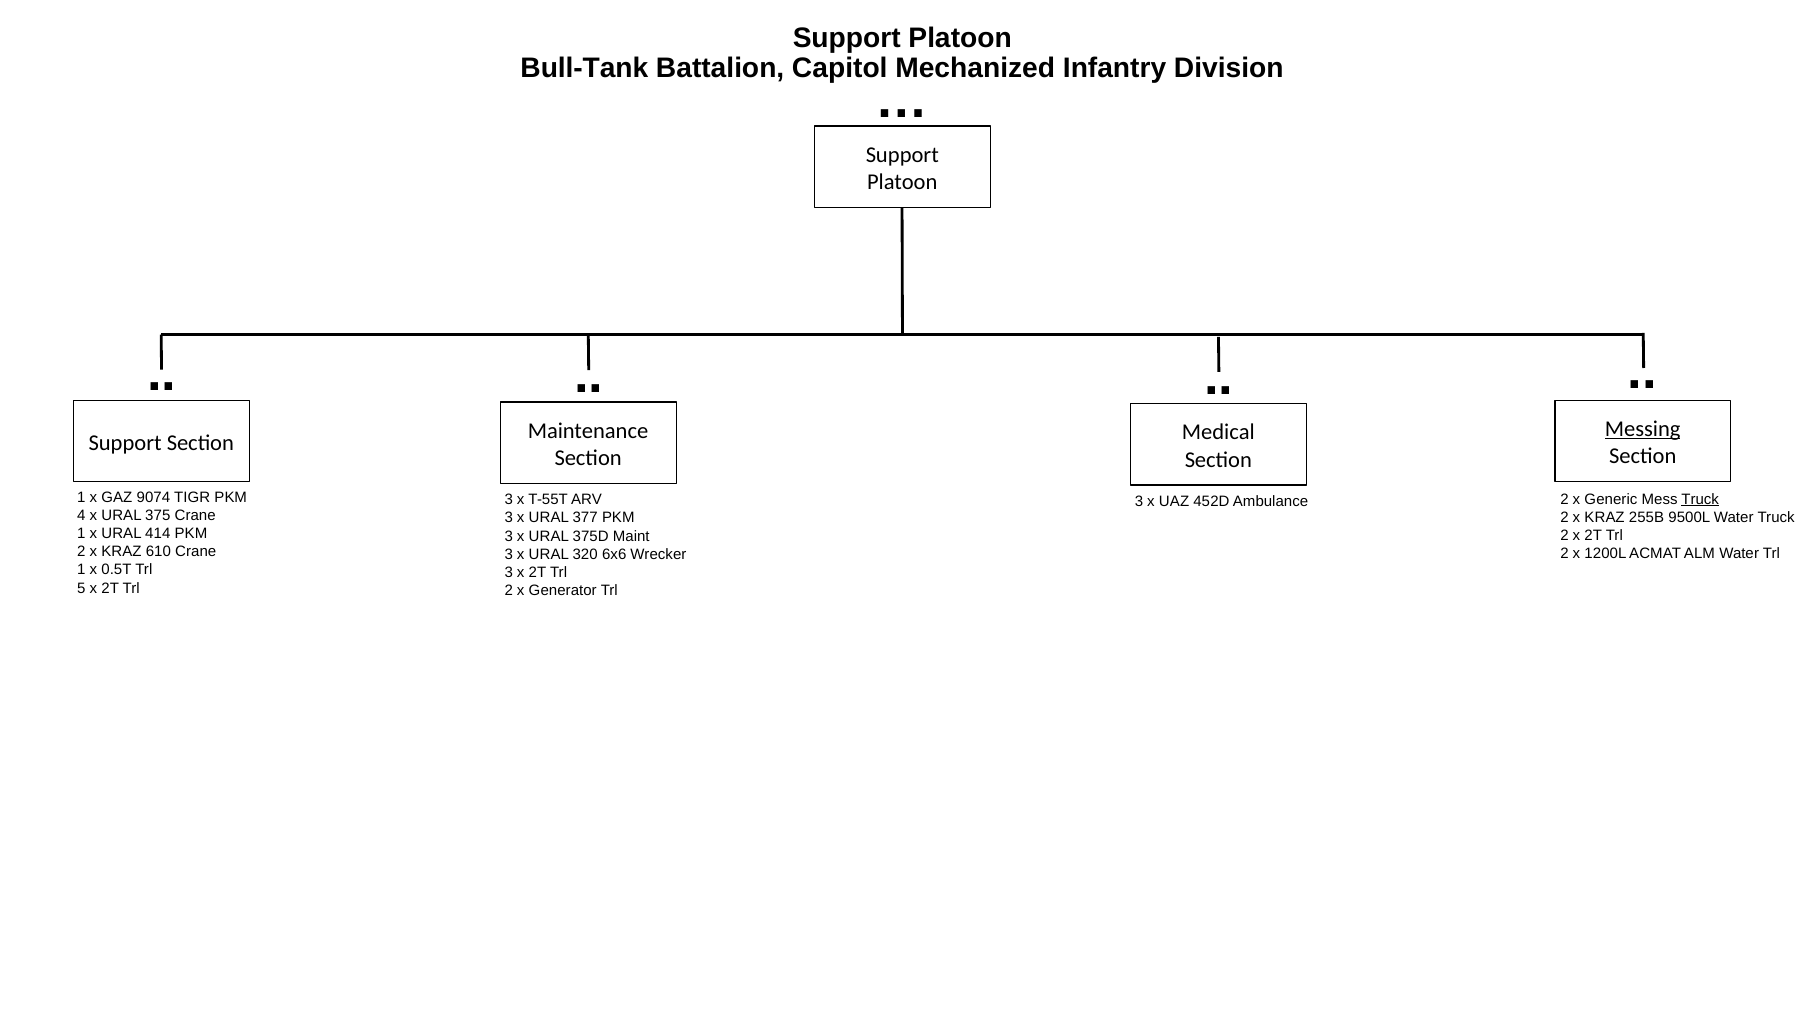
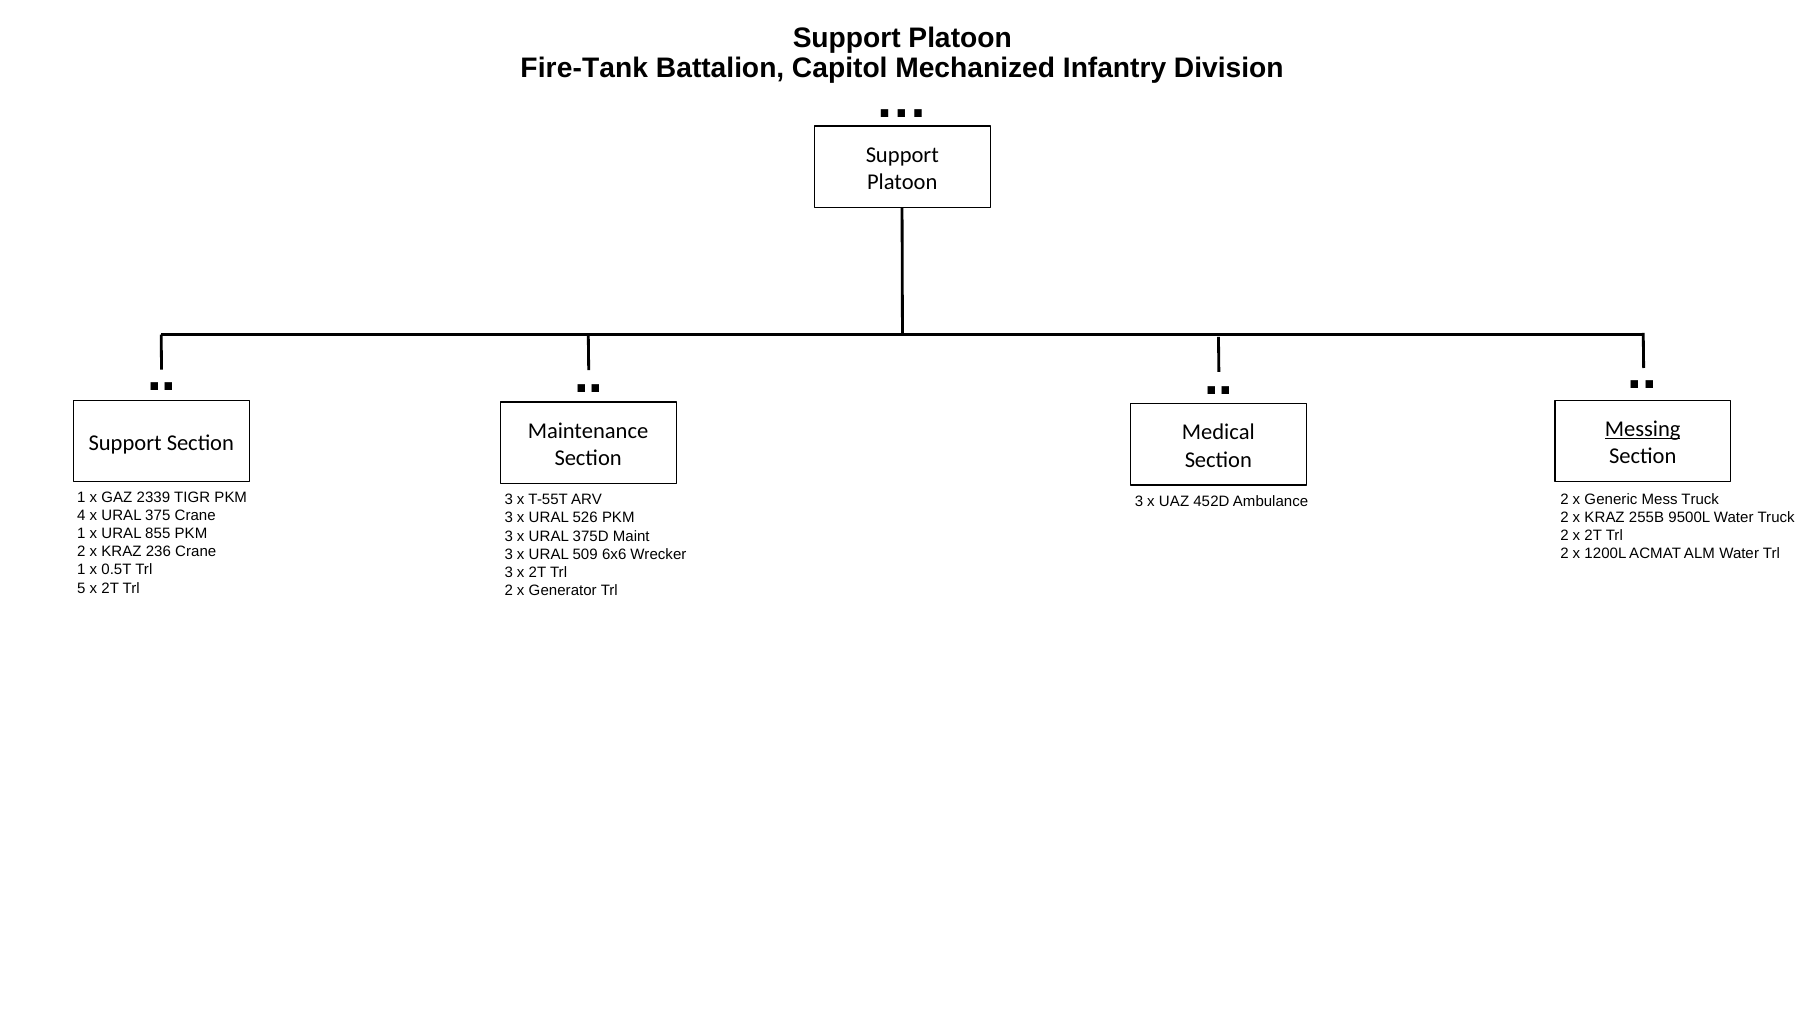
Bull-Tank: Bull-Tank -> Fire-Tank
9074: 9074 -> 2339
Truck at (1700, 499) underline: present -> none
377: 377 -> 526
414: 414 -> 855
610: 610 -> 236
320: 320 -> 509
